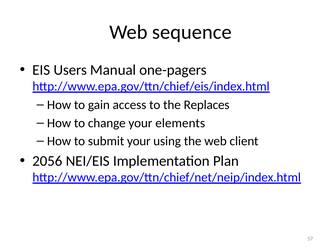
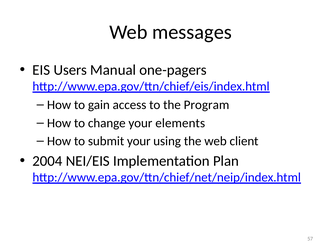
sequence: sequence -> messages
Replaces: Replaces -> Program
2056: 2056 -> 2004
